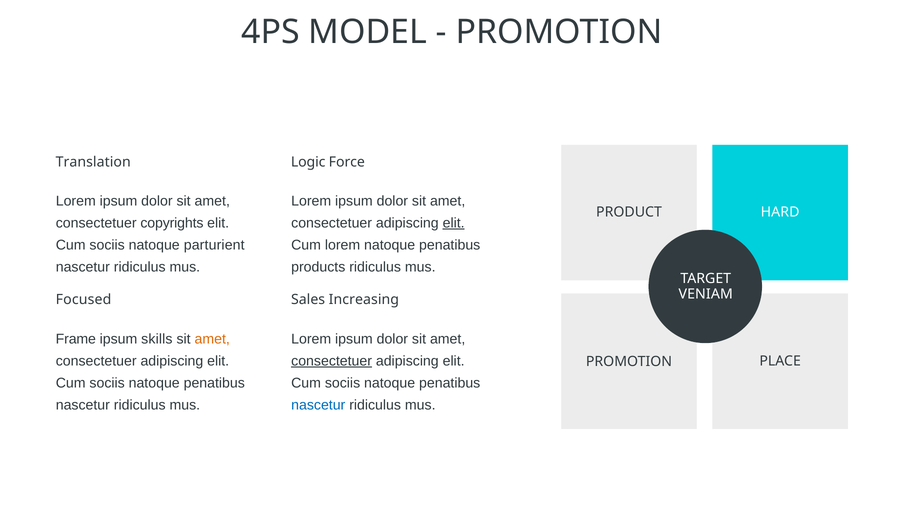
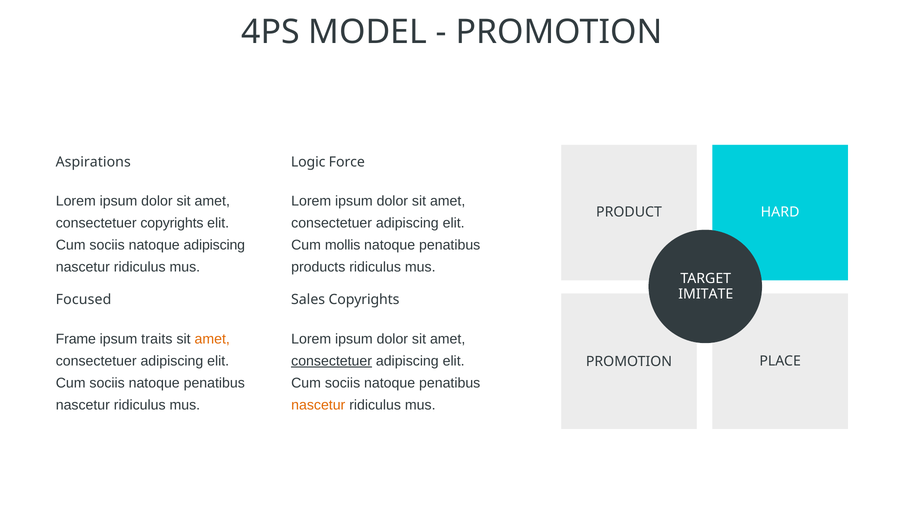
Translation: Translation -> Aspirations
elit at (454, 223) underline: present -> none
natoque parturient: parturient -> adipiscing
Cum lorem: lorem -> mollis
VENIAM: VENIAM -> IMITATE
Sales Increasing: Increasing -> Copyrights
skills: skills -> traits
nascetur at (318, 405) colour: blue -> orange
